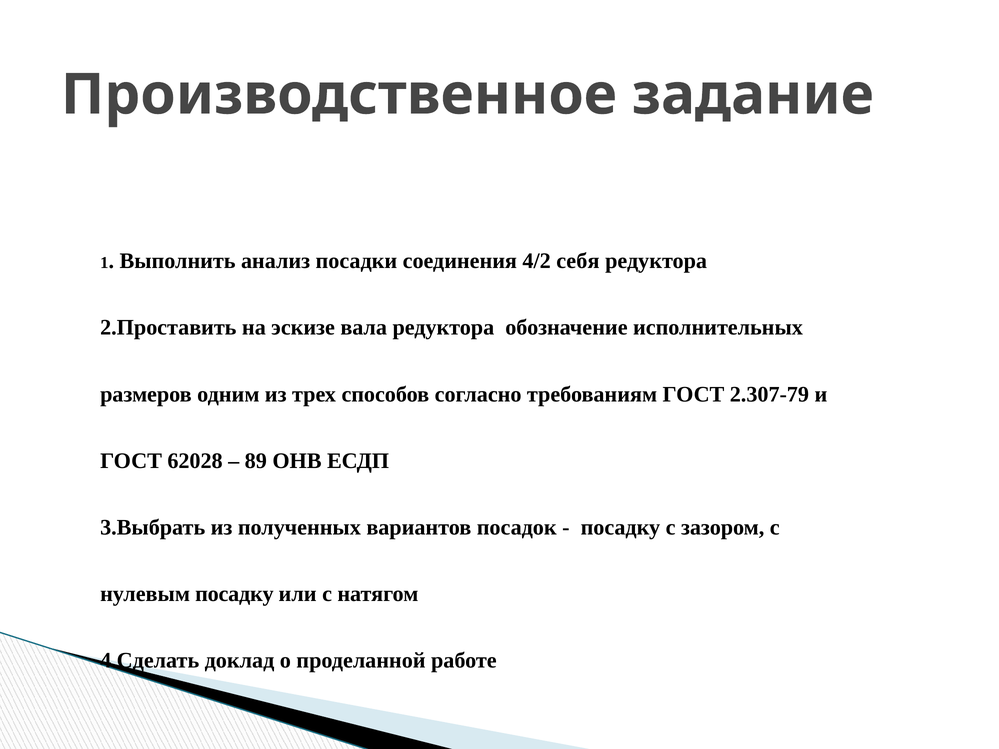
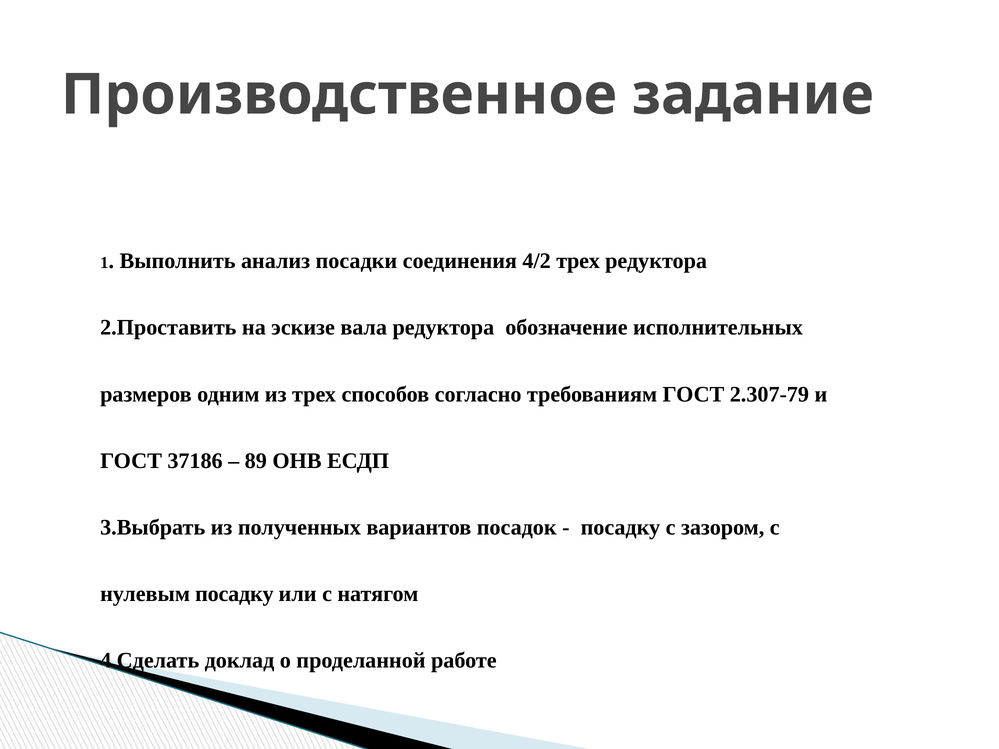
4/2 себя: себя -> трех
62028: 62028 -> 37186
